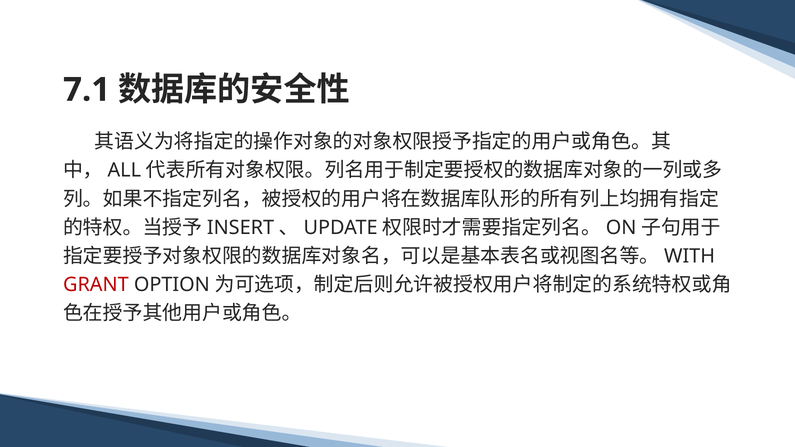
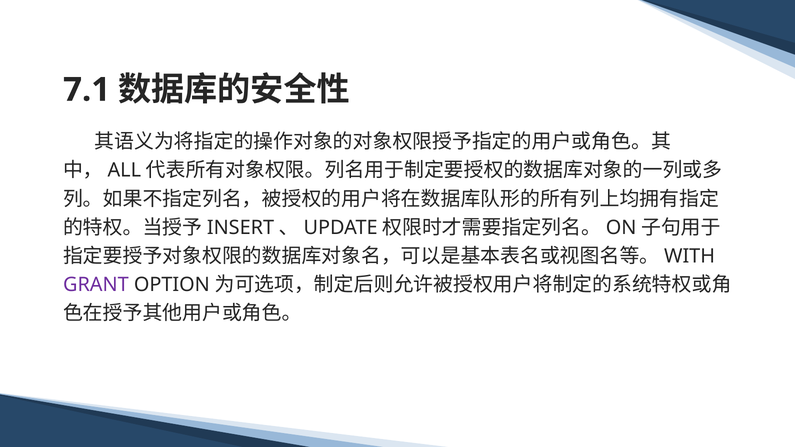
GRANT colour: red -> purple
